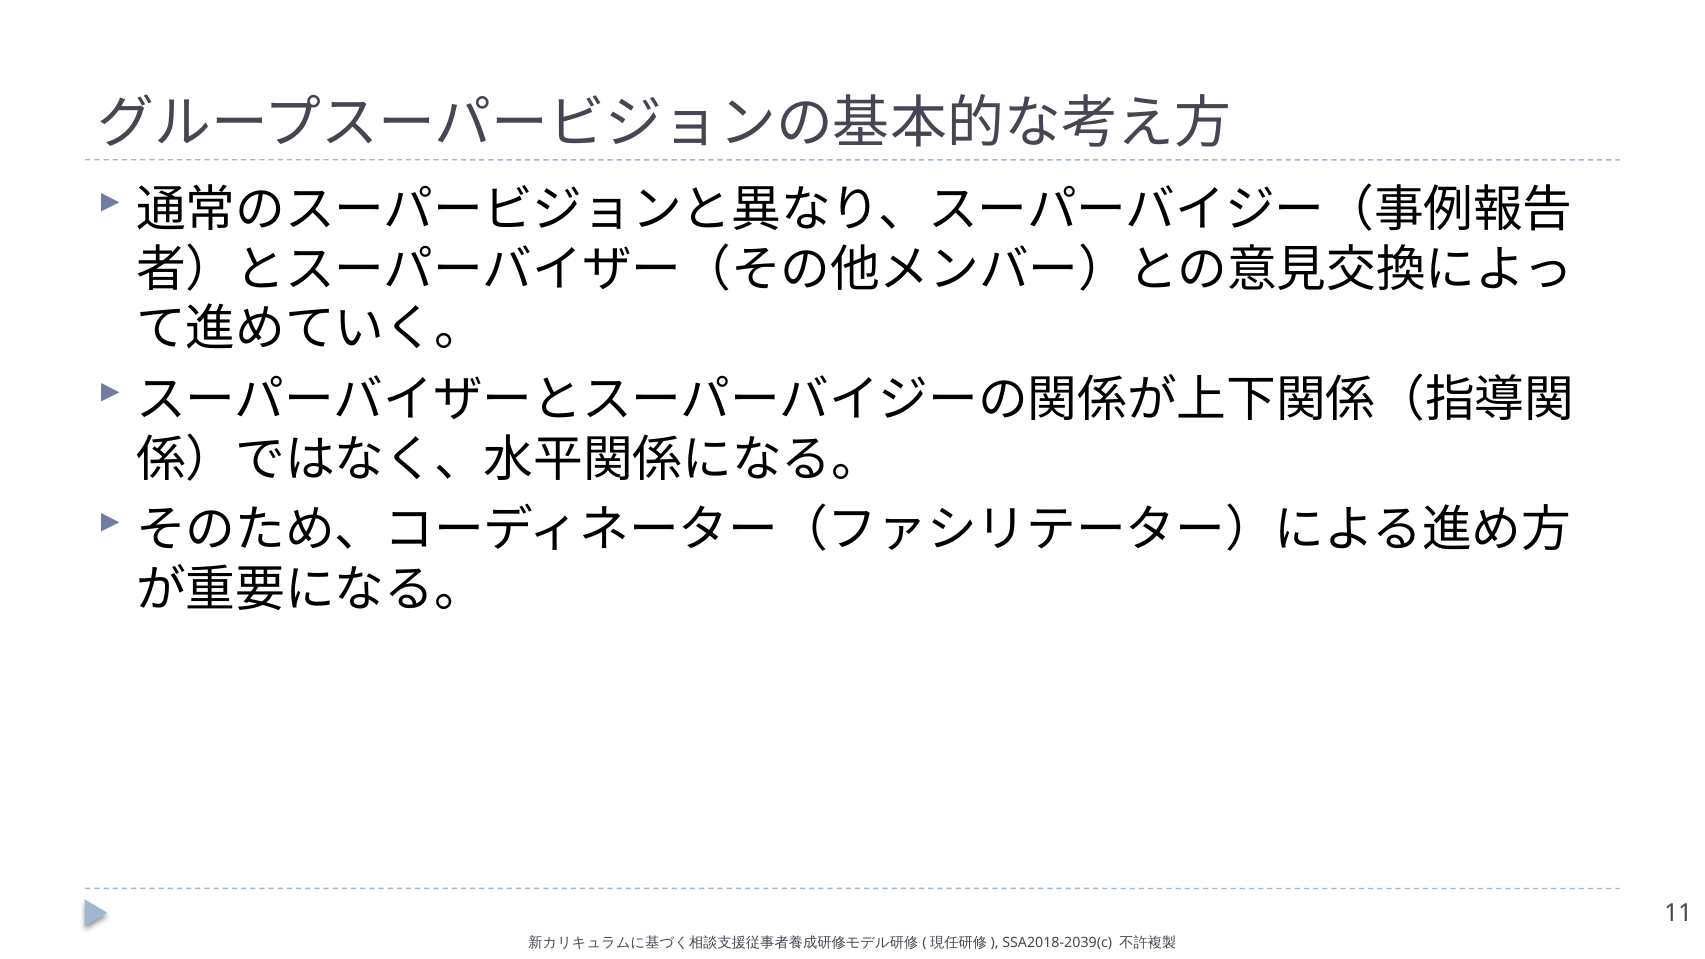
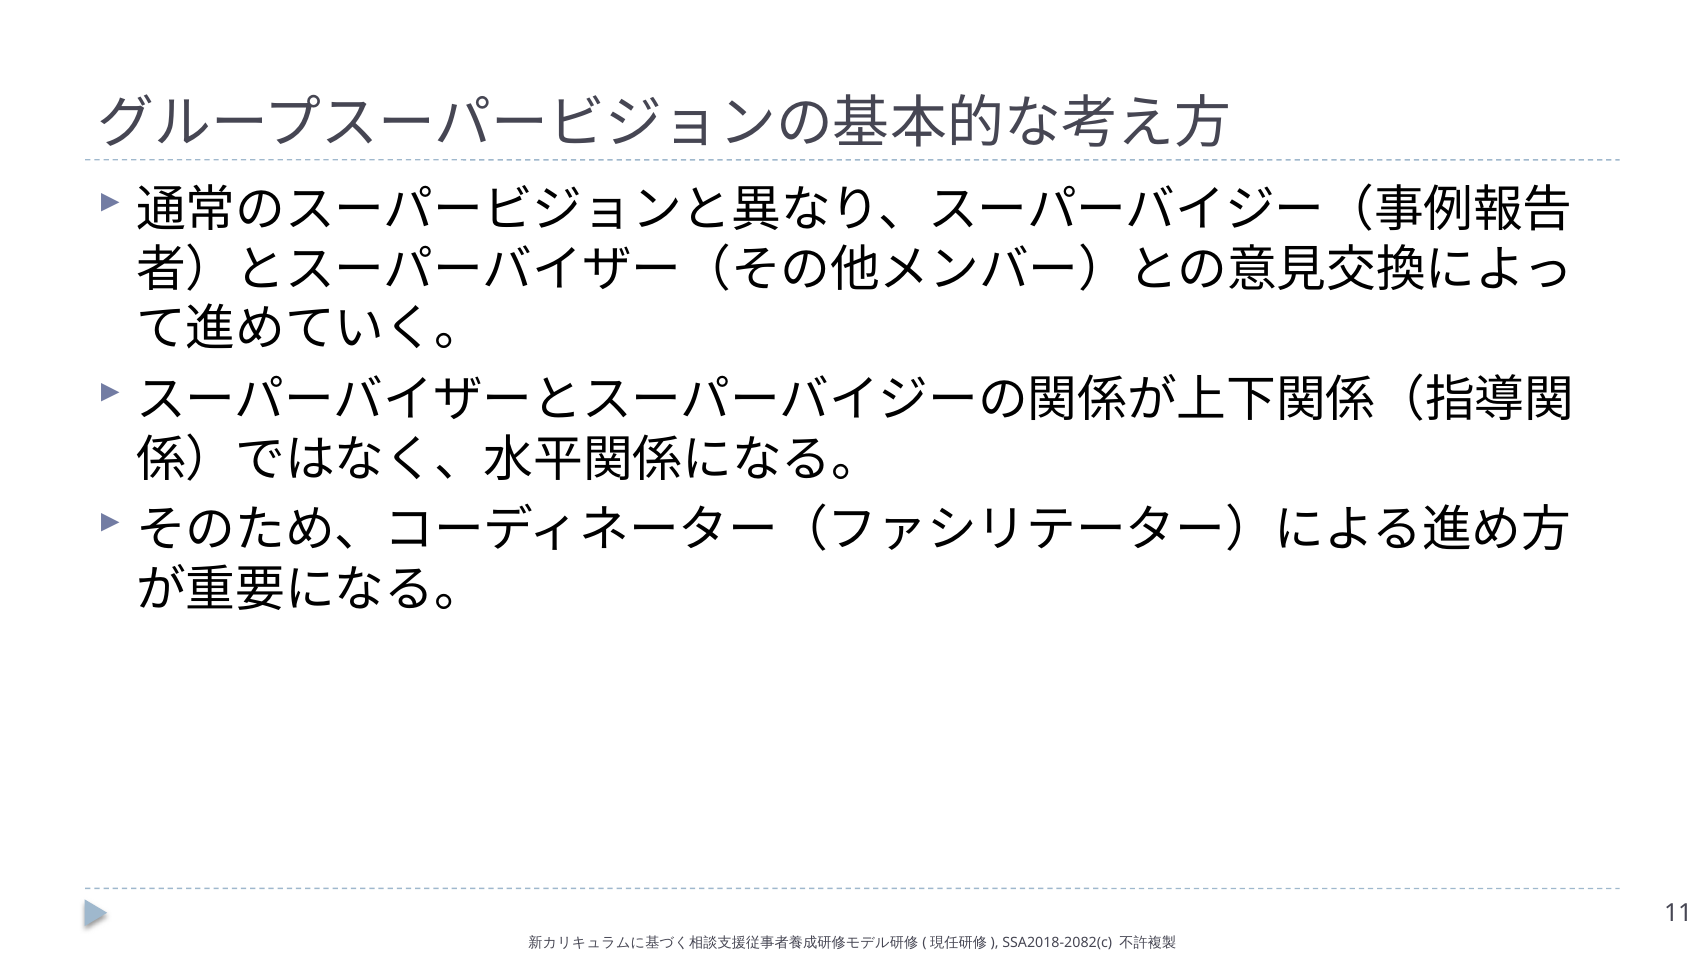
SSA2018-2039(c: SSA2018-2039(c -> SSA2018-2082(c
